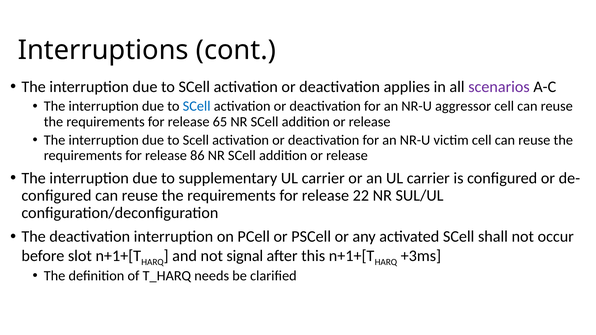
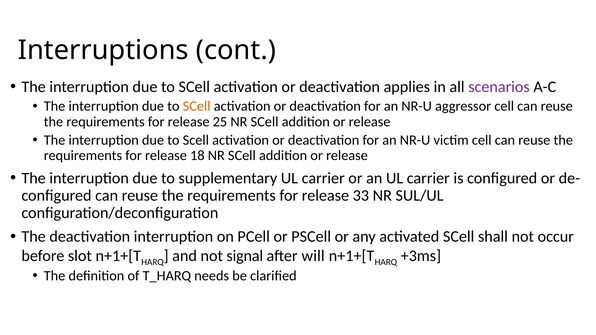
SCell at (197, 106) colour: blue -> orange
65: 65 -> 25
86: 86 -> 18
22: 22 -> 33
this: this -> will
